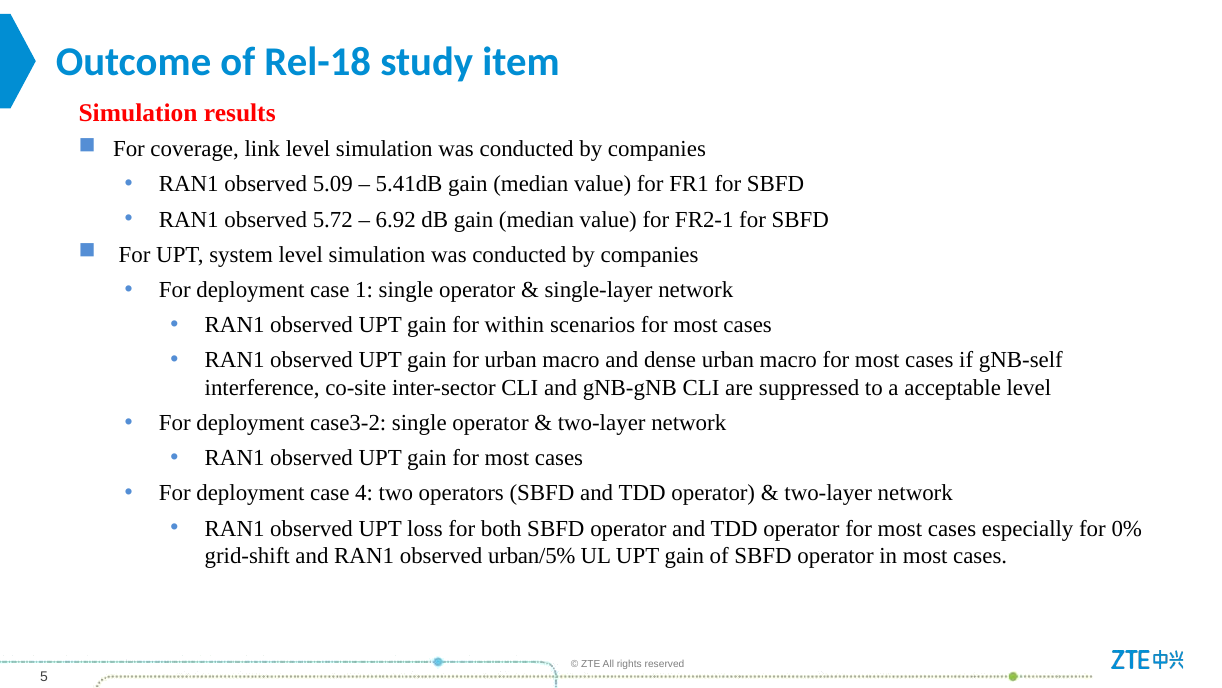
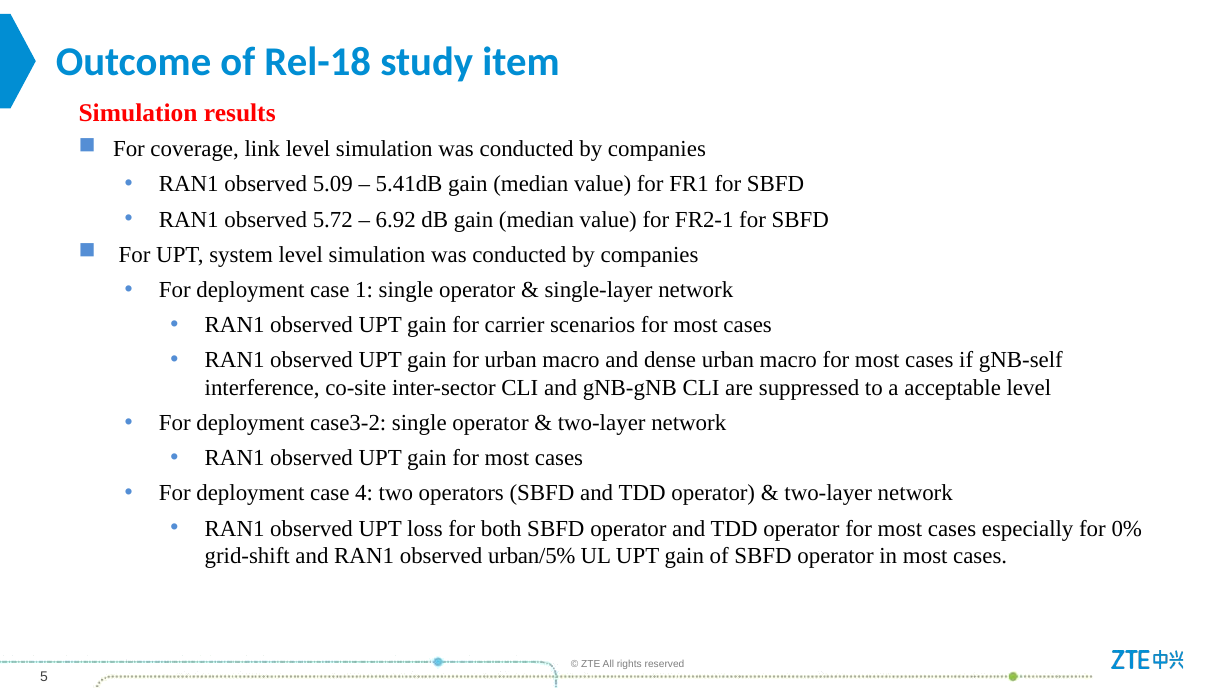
within: within -> carrier
